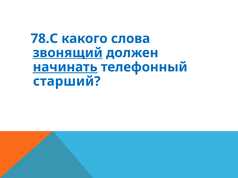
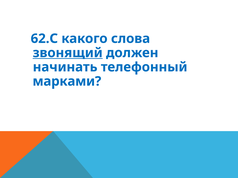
78.С: 78.С -> 62.С
начинать underline: present -> none
старший: старший -> марками
